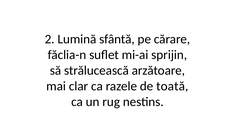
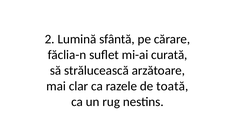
sprijin: sprijin -> curată
